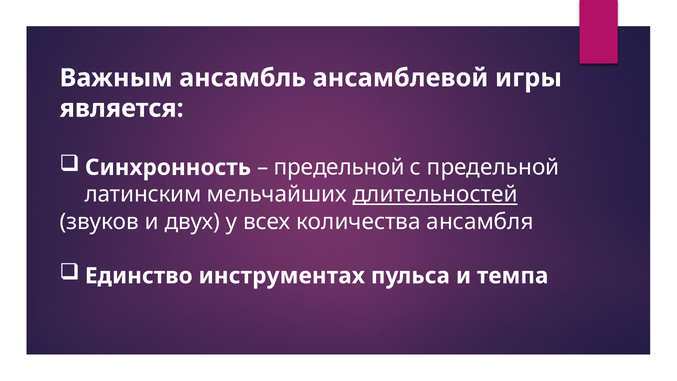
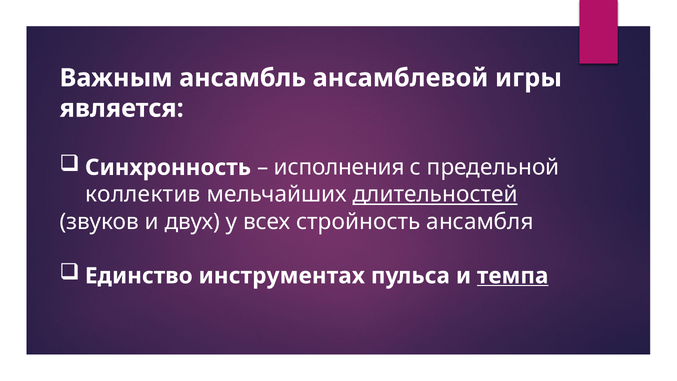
предельной at (339, 167): предельной -> исполнения
латинским: латинским -> коллектив
количества: количества -> стройность
темпа underline: none -> present
